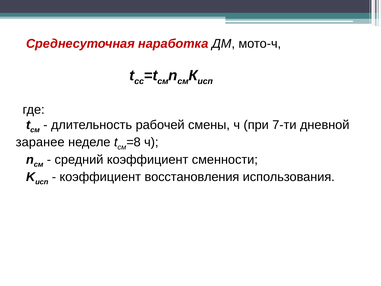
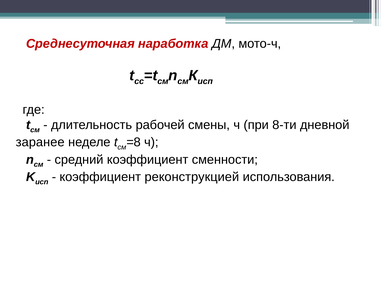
7-ти: 7-ти -> 8-ти
восстановления: восстановления -> реконструкцией
